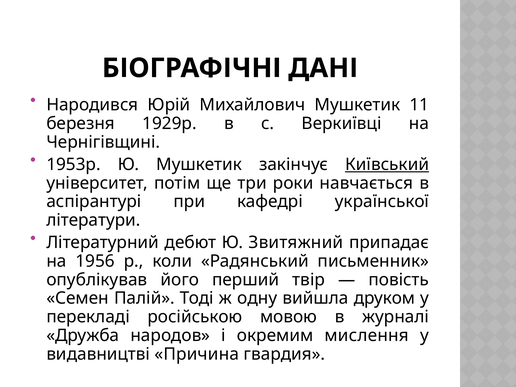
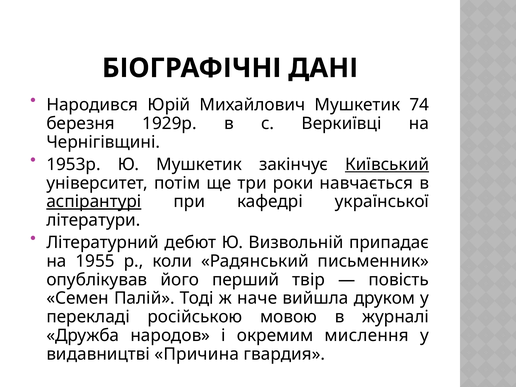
11: 11 -> 74
аспірантурі underline: none -> present
Звитяжний: Звитяжний -> Визвольній
1956: 1956 -> 1955
одну: одну -> наче
